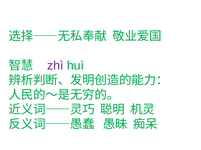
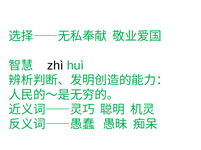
zhì colour: purple -> black
